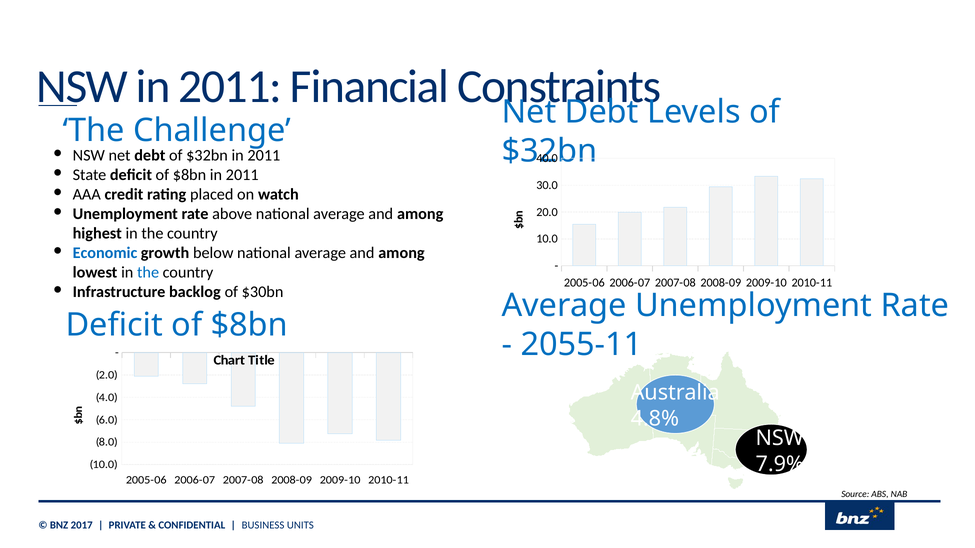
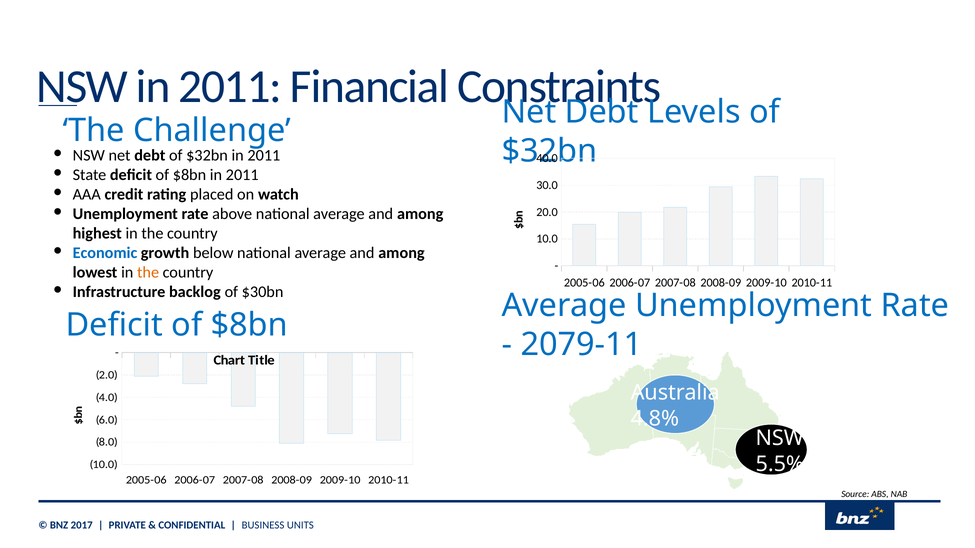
the at (148, 273) colour: blue -> orange
2055-11: 2055-11 -> 2079-11
7.9%: 7.9% -> 5.5%
